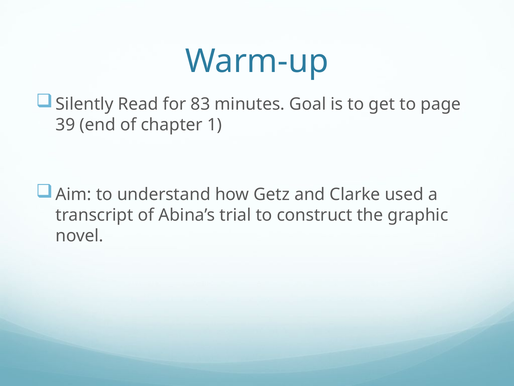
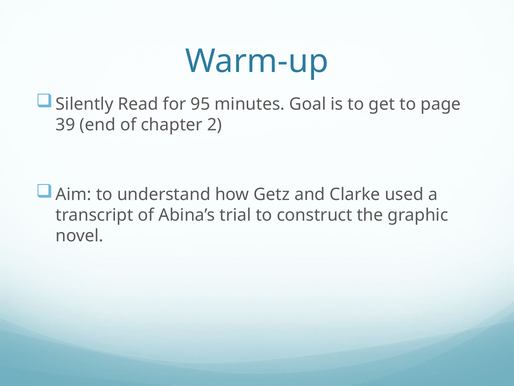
83: 83 -> 95
1: 1 -> 2
